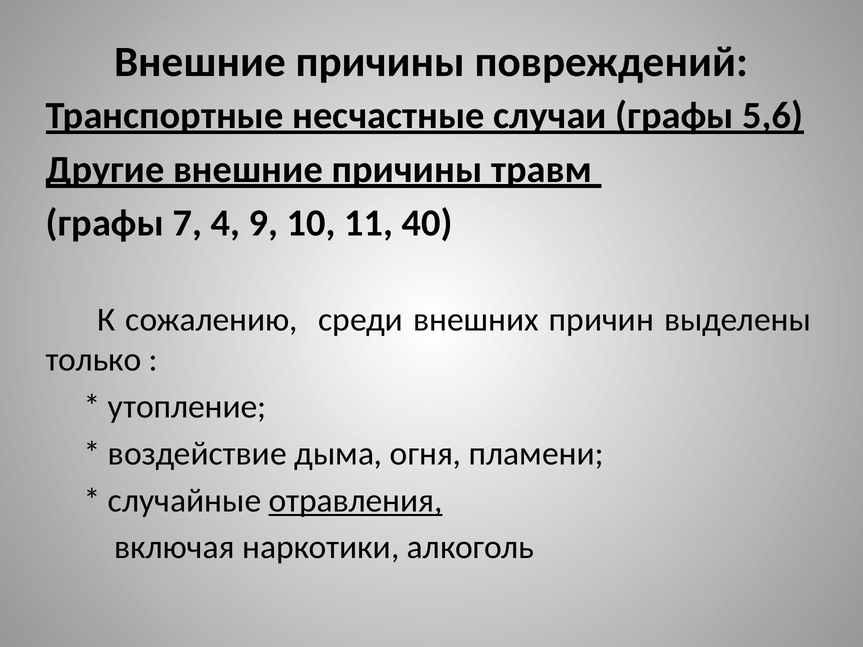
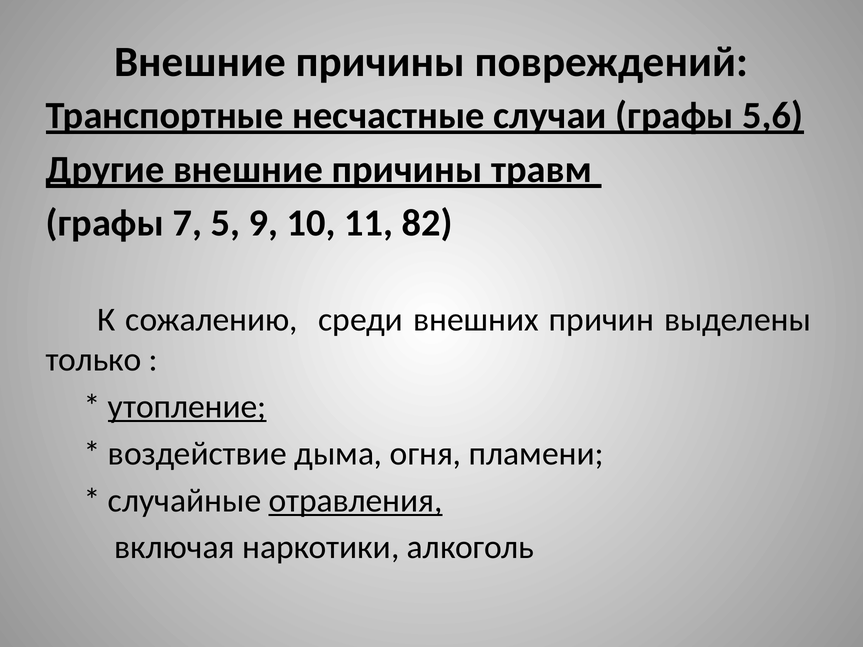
4: 4 -> 5
40: 40 -> 82
утопление underline: none -> present
